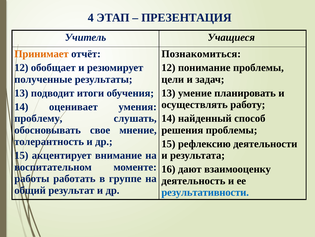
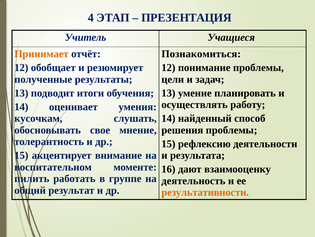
проблему: проблему -> кусочкам
работы: работы -> пилить
результативности colour: blue -> orange
